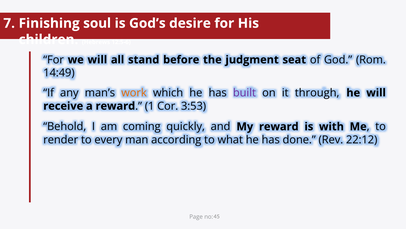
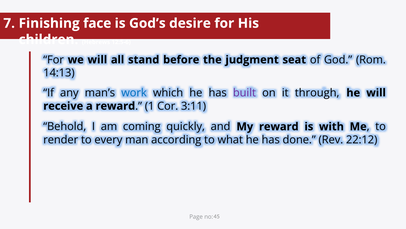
soul: soul -> face
14:49: 14:49 -> 14:13
work colour: orange -> blue
3:53: 3:53 -> 3:11
